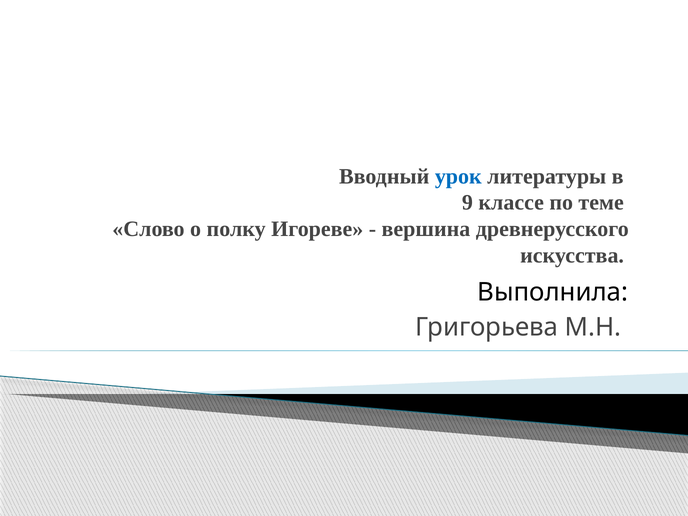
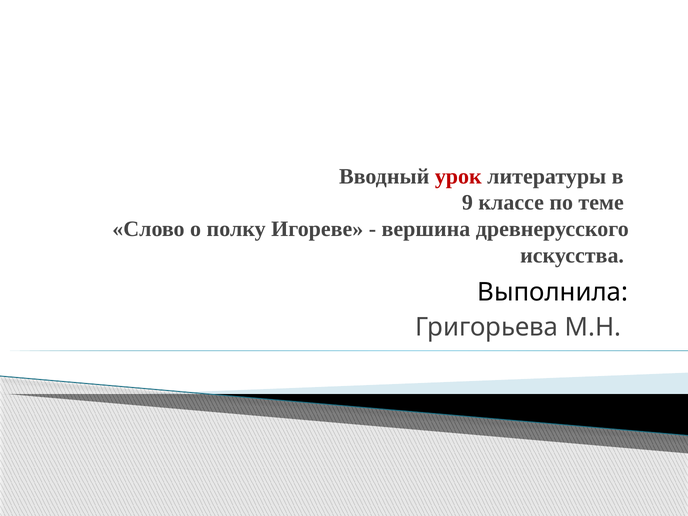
урок colour: blue -> red
